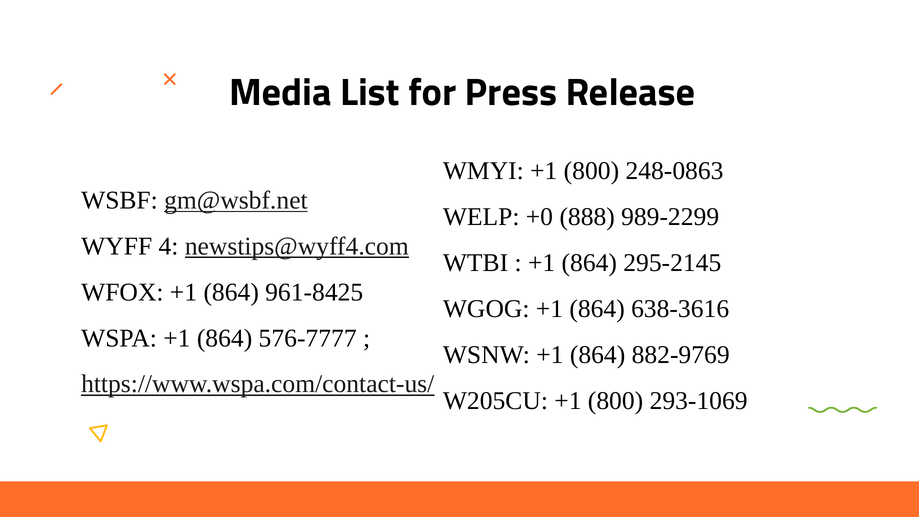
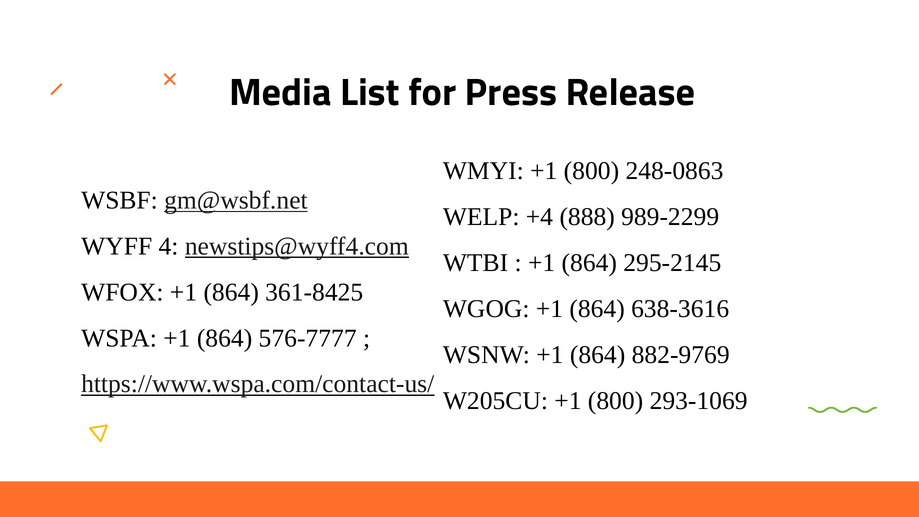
+0: +0 -> +4
961-8425: 961-8425 -> 361-8425
